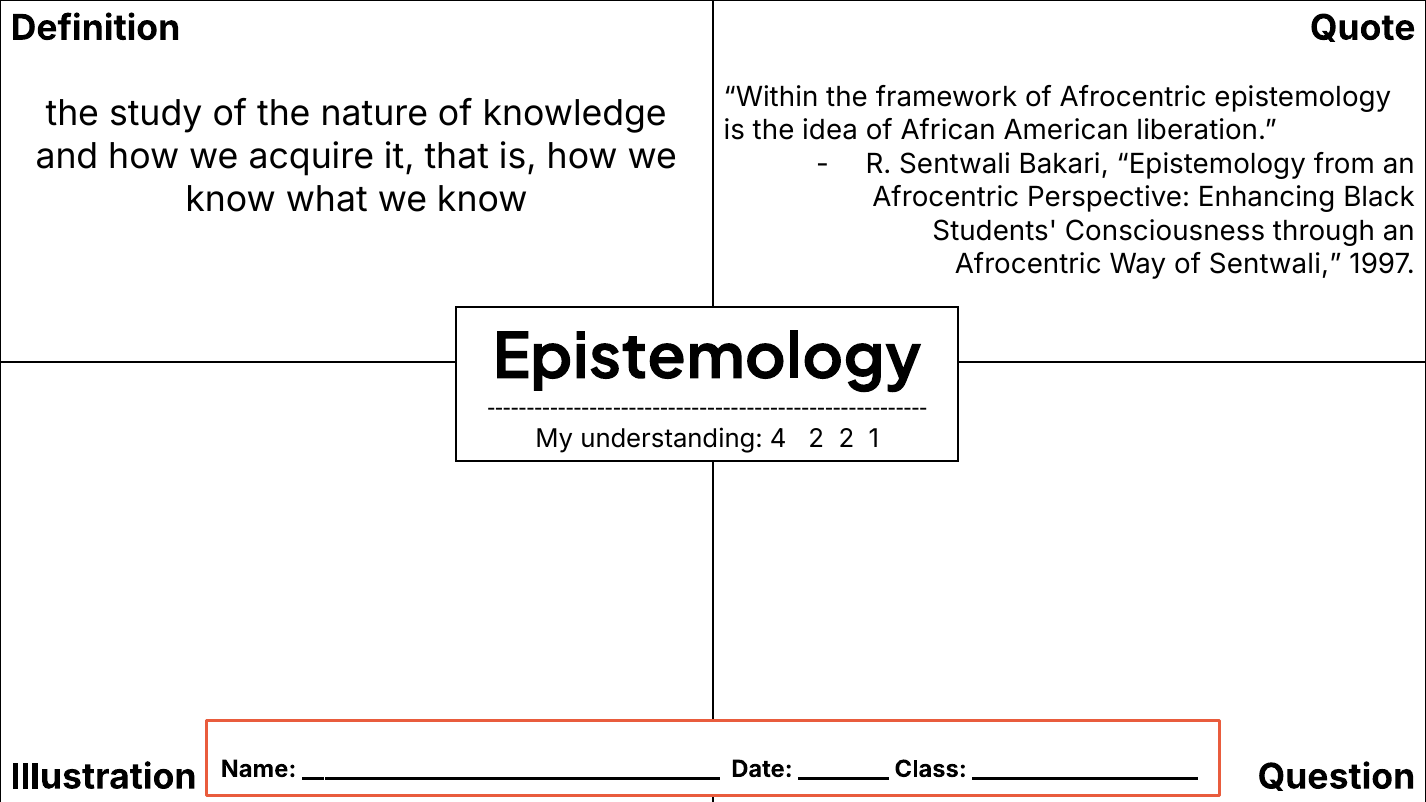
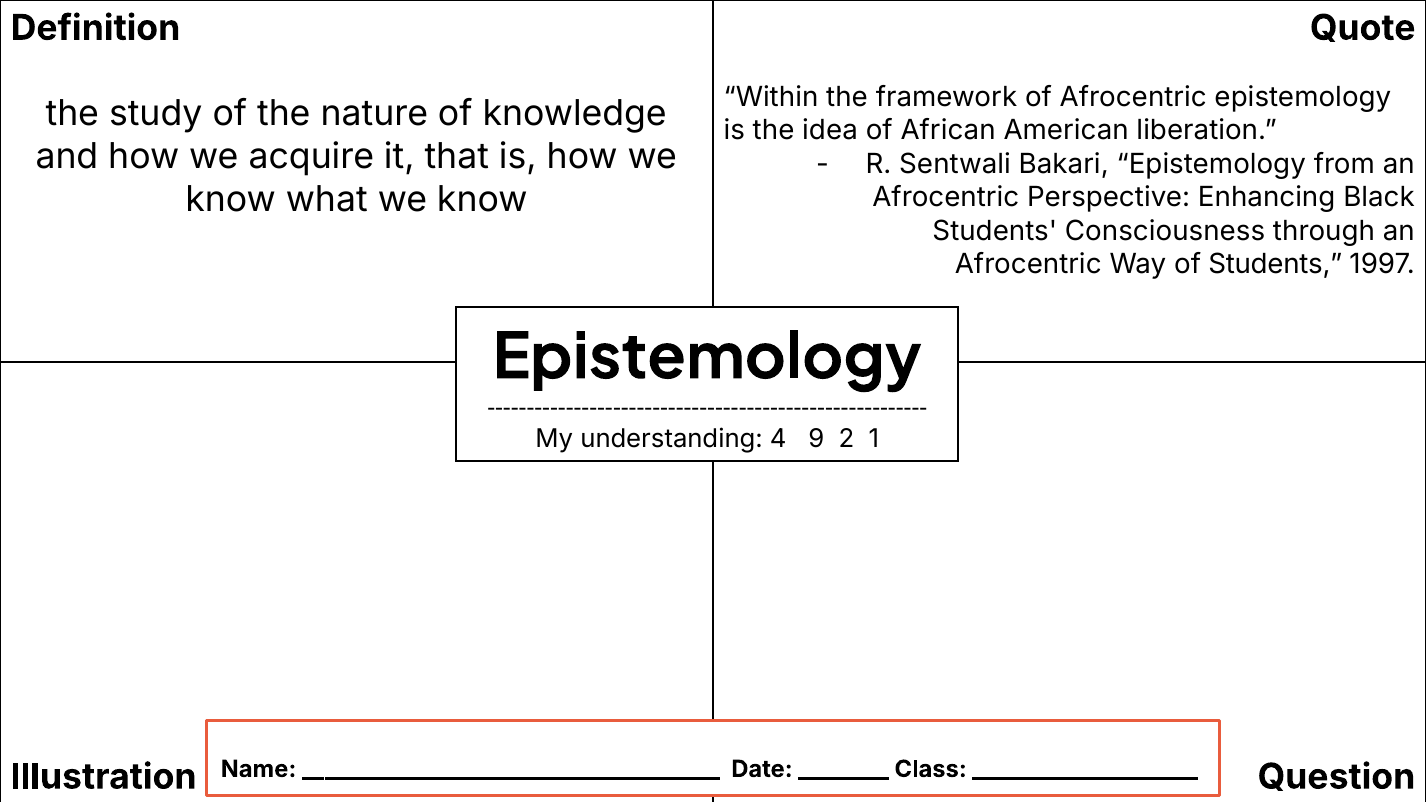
of Sentwali: Sentwali -> Students
4 2: 2 -> 9
